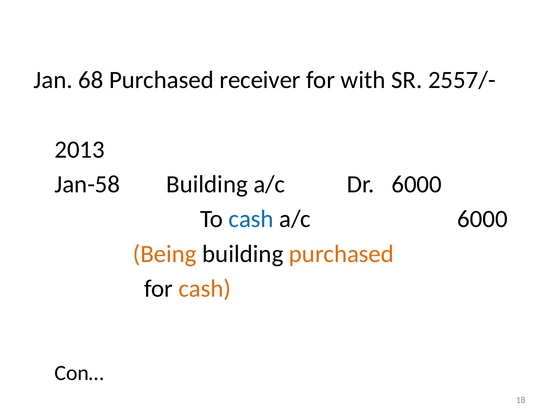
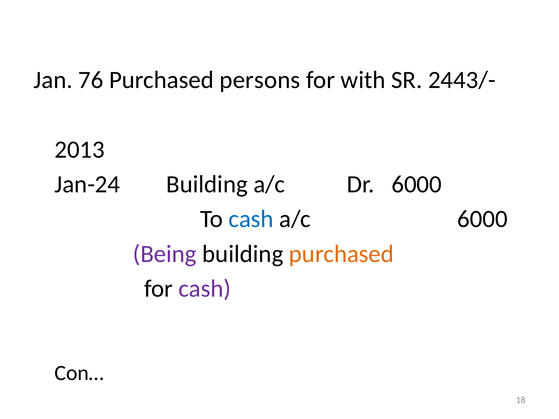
68: 68 -> 76
receiver: receiver -> persons
2557/-: 2557/- -> 2443/-
Jan-58: Jan-58 -> Jan-24
Being colour: orange -> purple
cash at (205, 289) colour: orange -> purple
